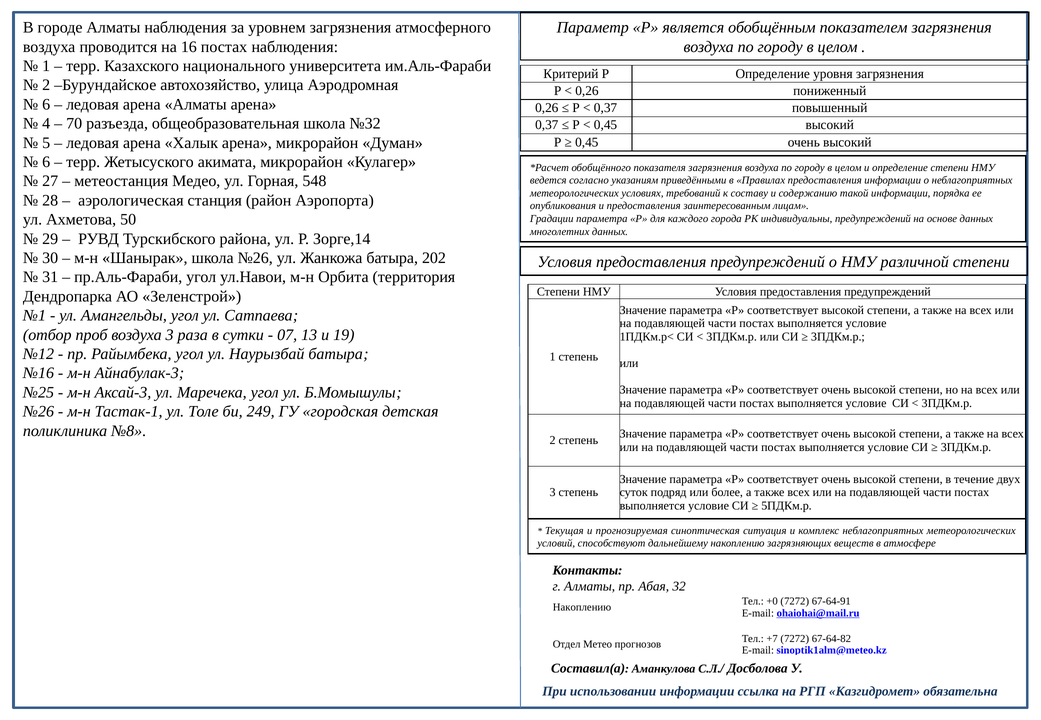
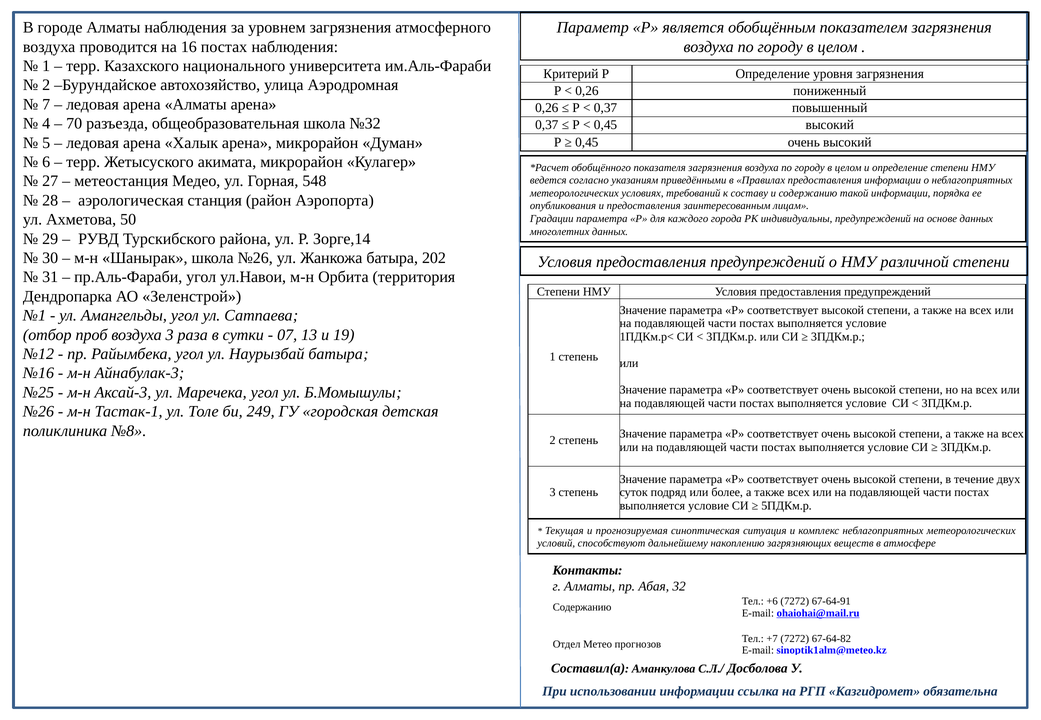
6 at (46, 104): 6 -> 7
+0: +0 -> +6
Накоплению at (582, 608): Накоплению -> Содержанию
